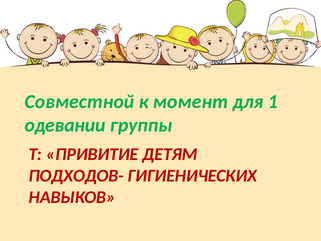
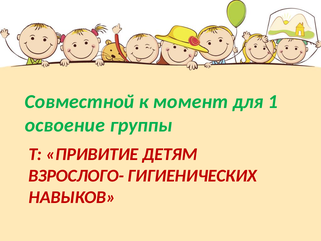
одевании: одевании -> освоение
ПОДХОДОВ-: ПОДХОДОВ- -> ВЗРОСЛОГО-
